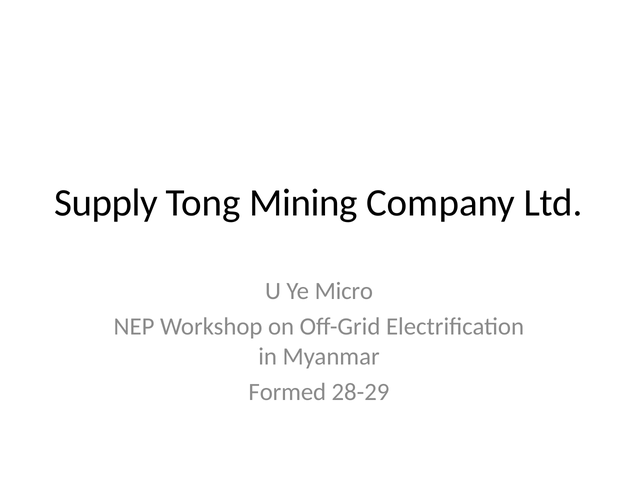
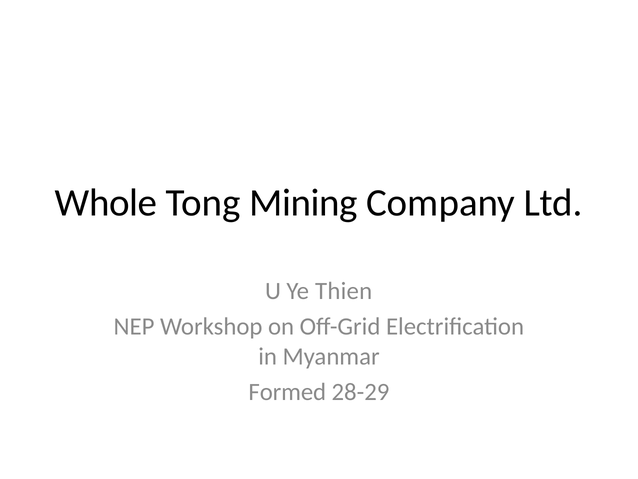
Supply: Supply -> Whole
Micro: Micro -> Thien
